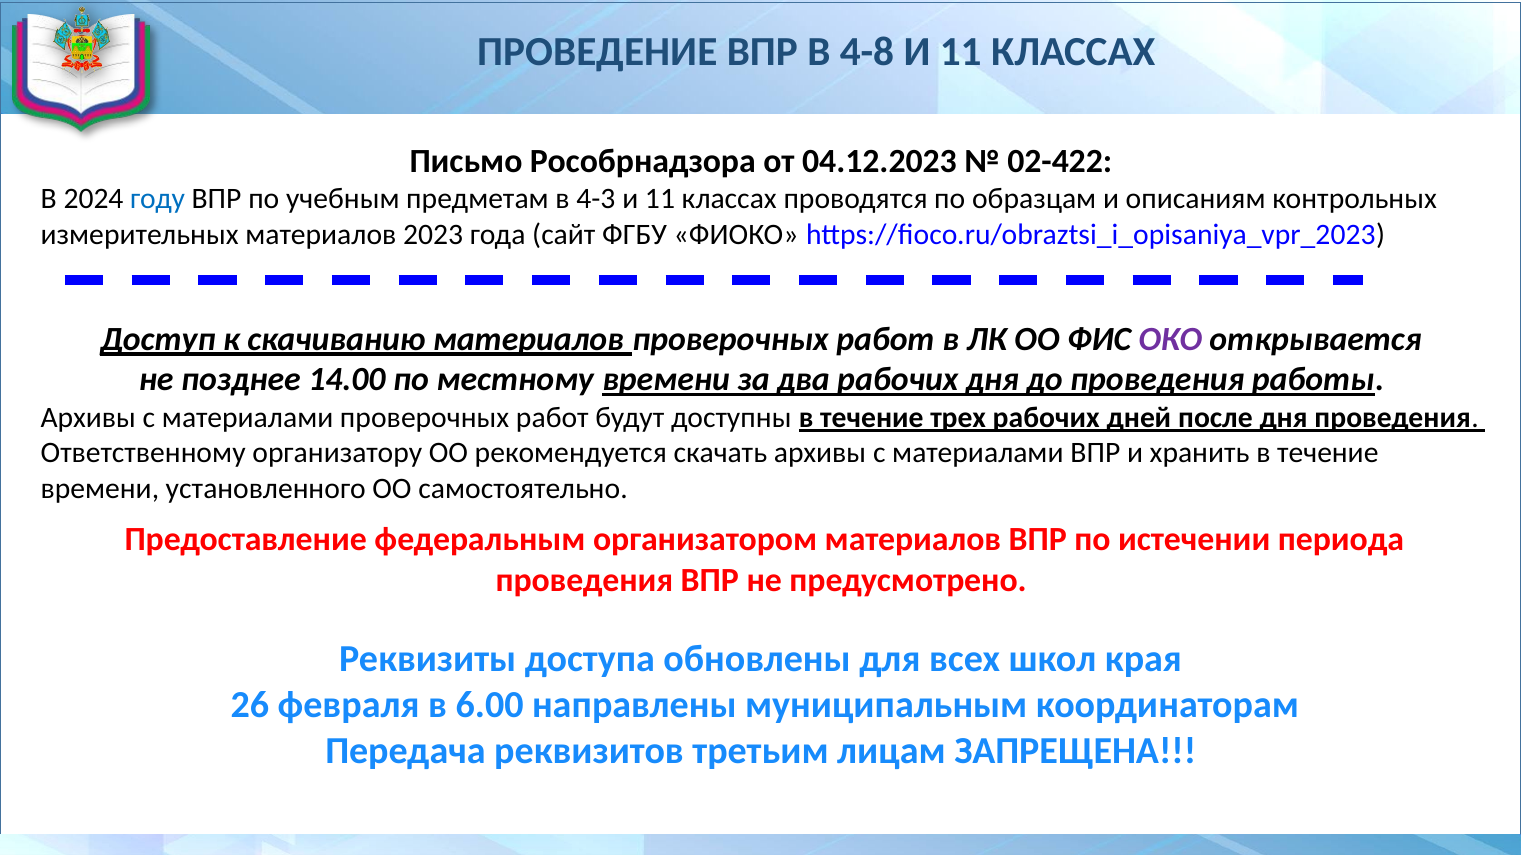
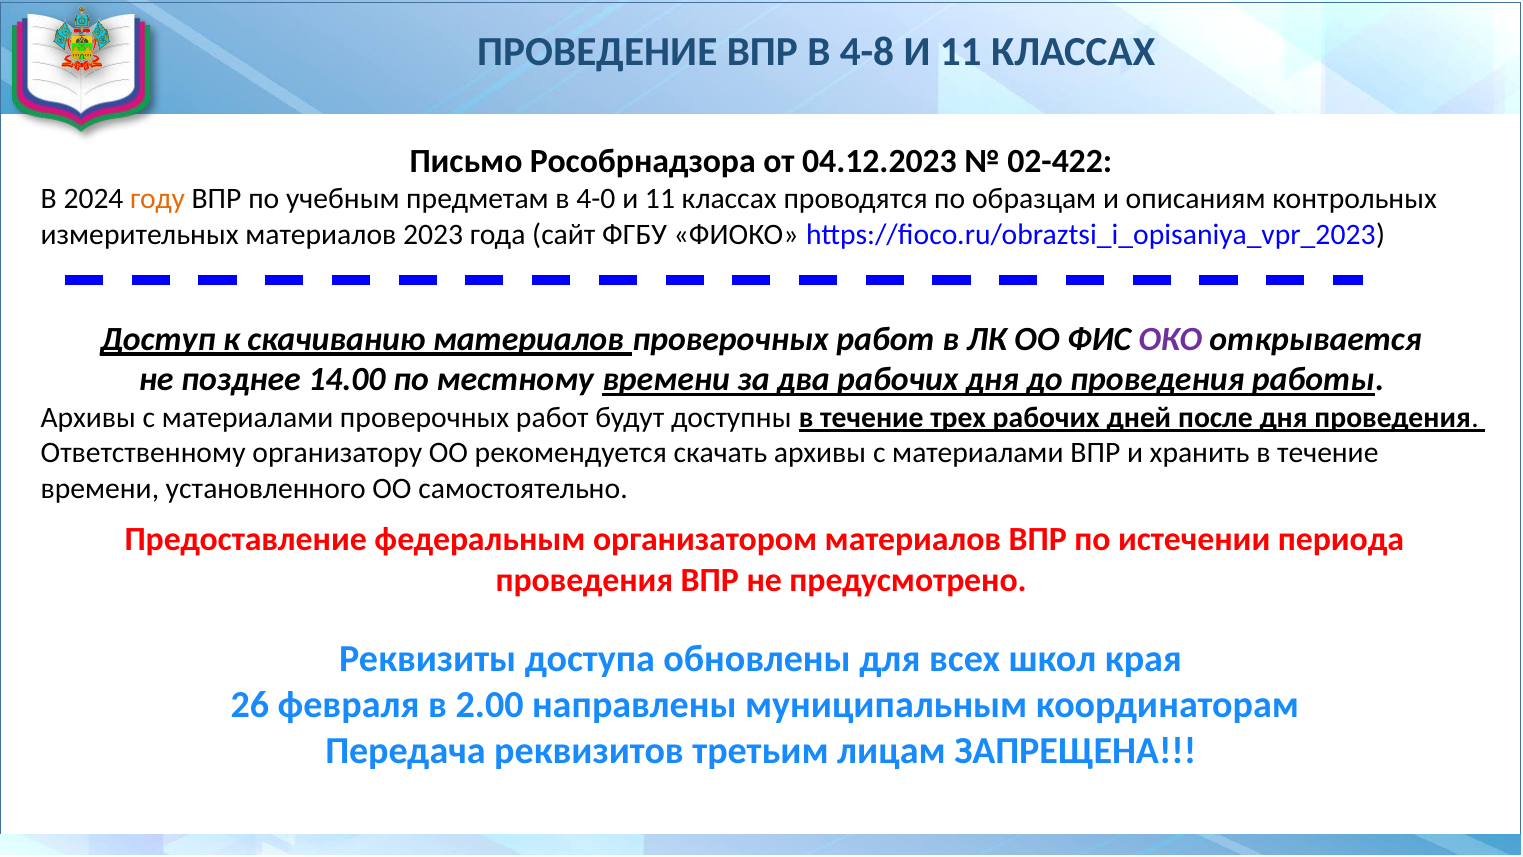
году colour: blue -> orange
4-3: 4-3 -> 4-0
6.00: 6.00 -> 2.00
